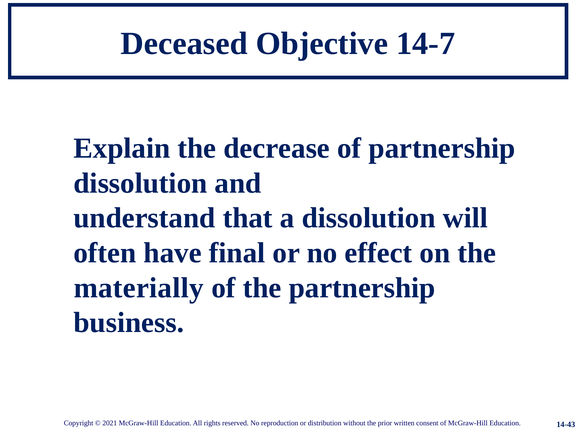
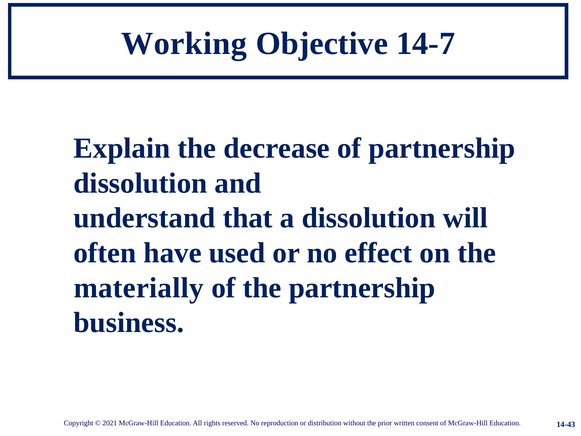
Deceased: Deceased -> Working
final: final -> used
